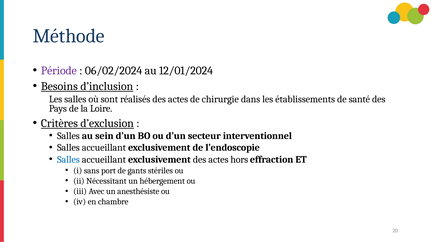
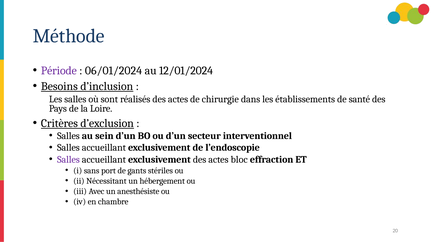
06/02/2024: 06/02/2024 -> 06/01/2024
Salles at (68, 160) colour: blue -> purple
hors: hors -> bloc
